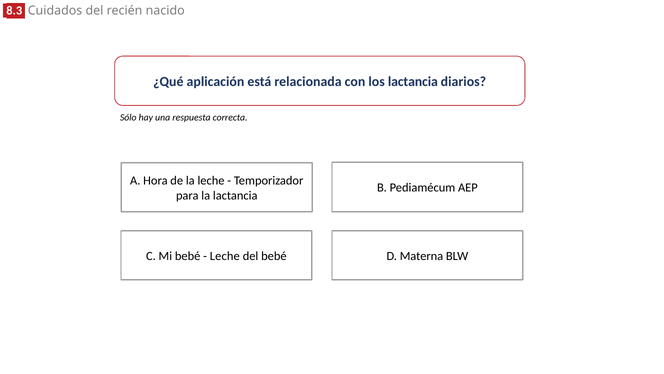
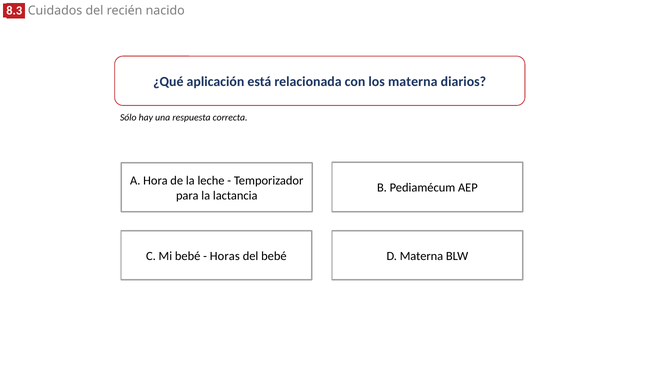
los lactancia: lactancia -> materna
Leche at (225, 256): Leche -> Horas
